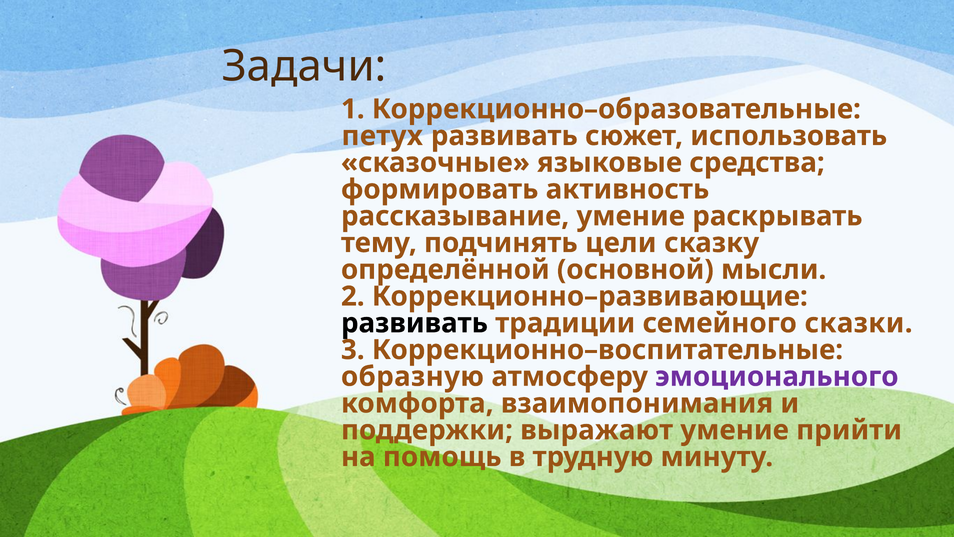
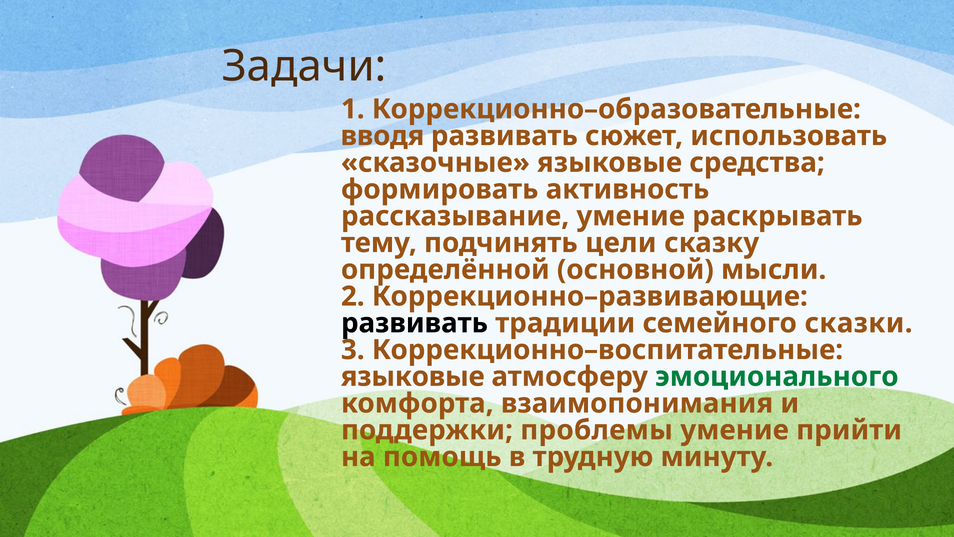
петух: петух -> вводя
образную at (412, 376): образную -> языковые
эмоционального colour: purple -> green
выражают: выражают -> проблемы
